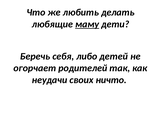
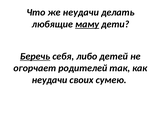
же любить: любить -> неудачи
Беречь underline: none -> present
ничто: ничто -> сумею
